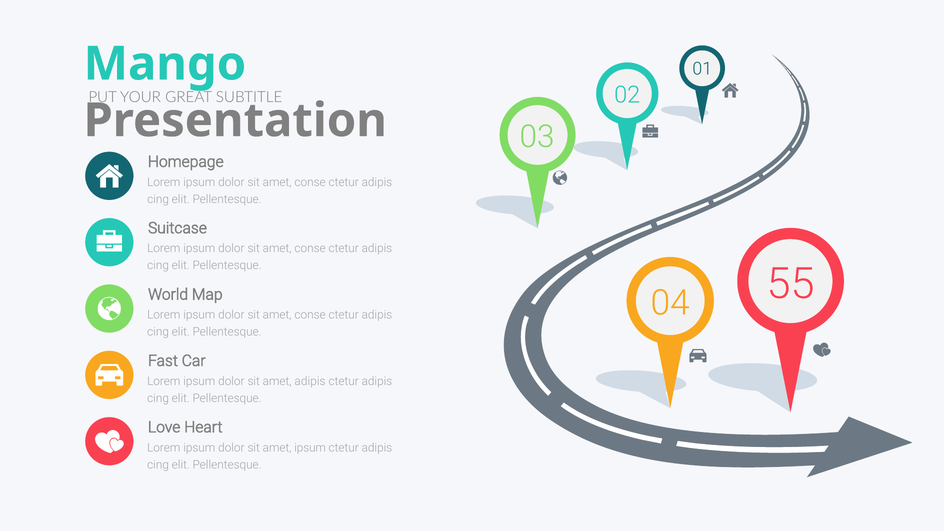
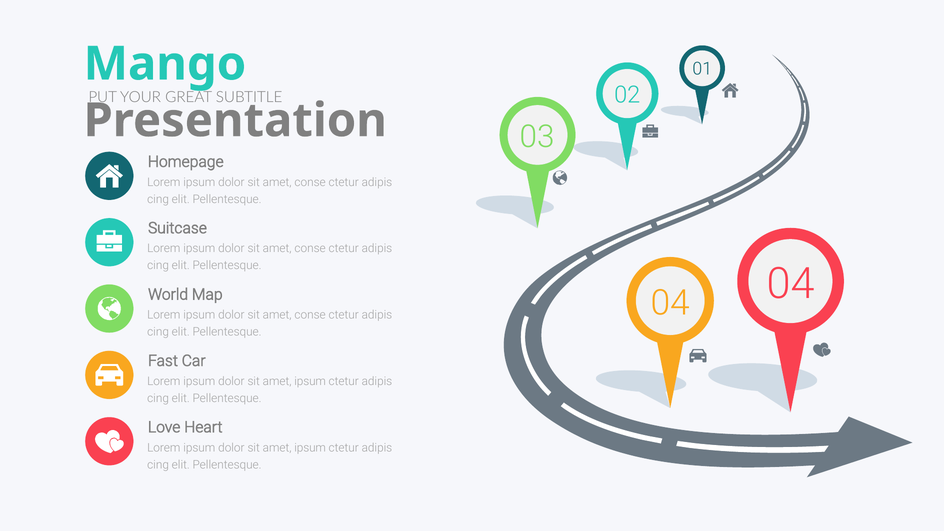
04 55: 55 -> 04
adipis at (310, 381): adipis -> ipsum
